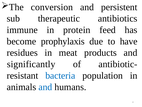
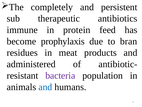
conversion: conversion -> completely
have: have -> bran
significantly: significantly -> administered
bacteria colour: blue -> purple
